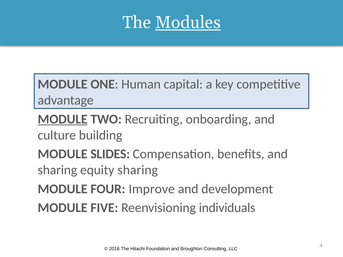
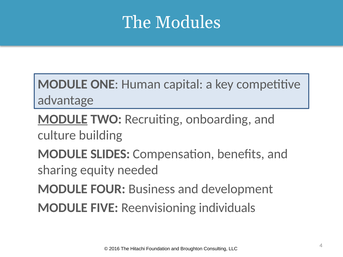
Modules underline: present -> none
equity sharing: sharing -> needed
Improve: Improve -> Business
